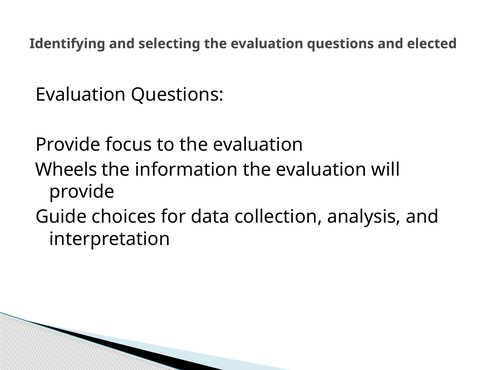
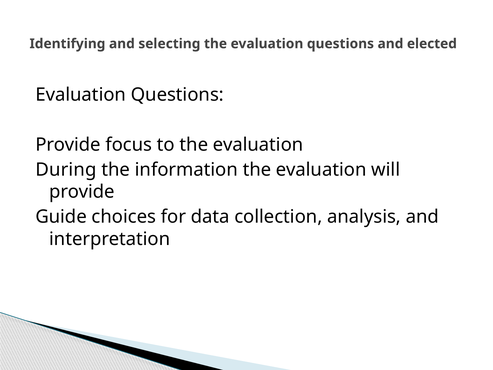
Wheels: Wheels -> During
